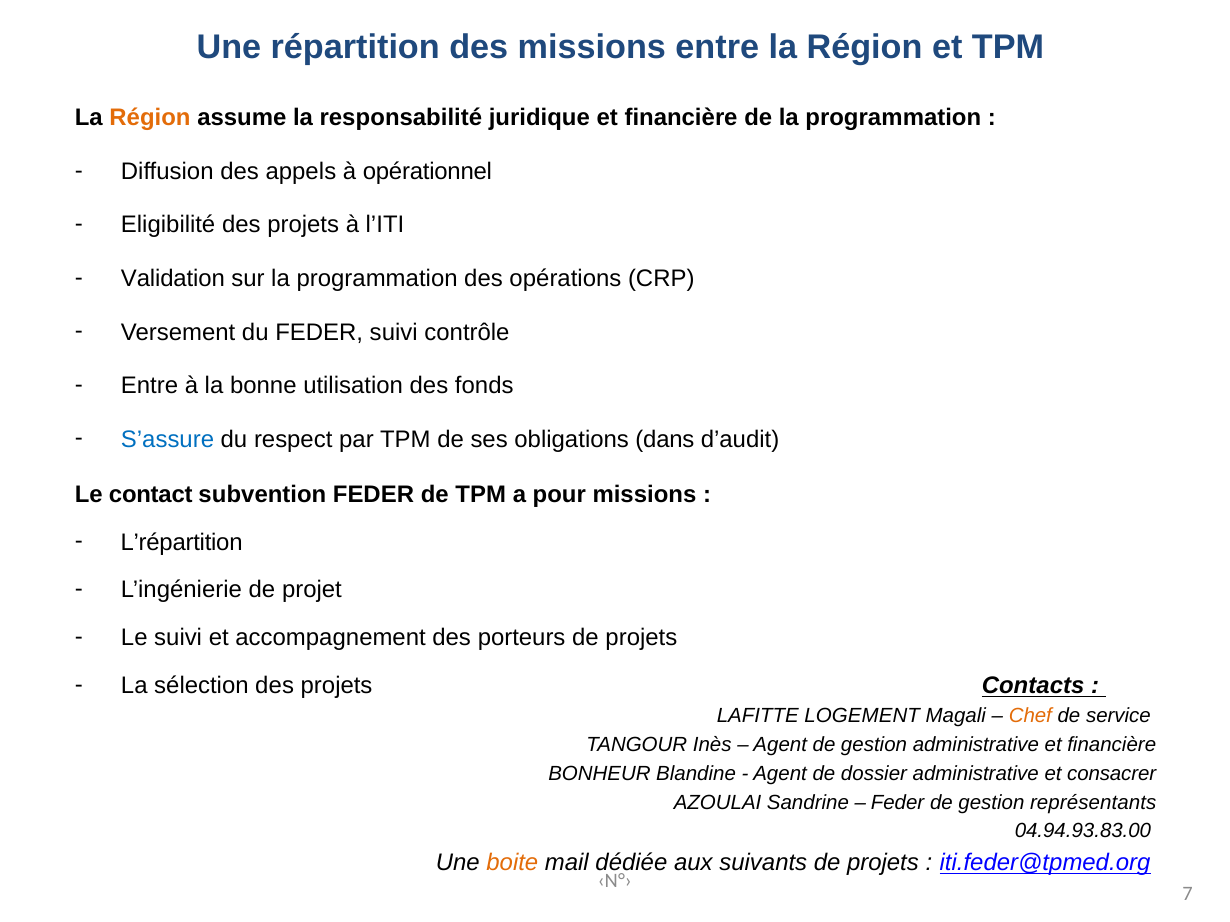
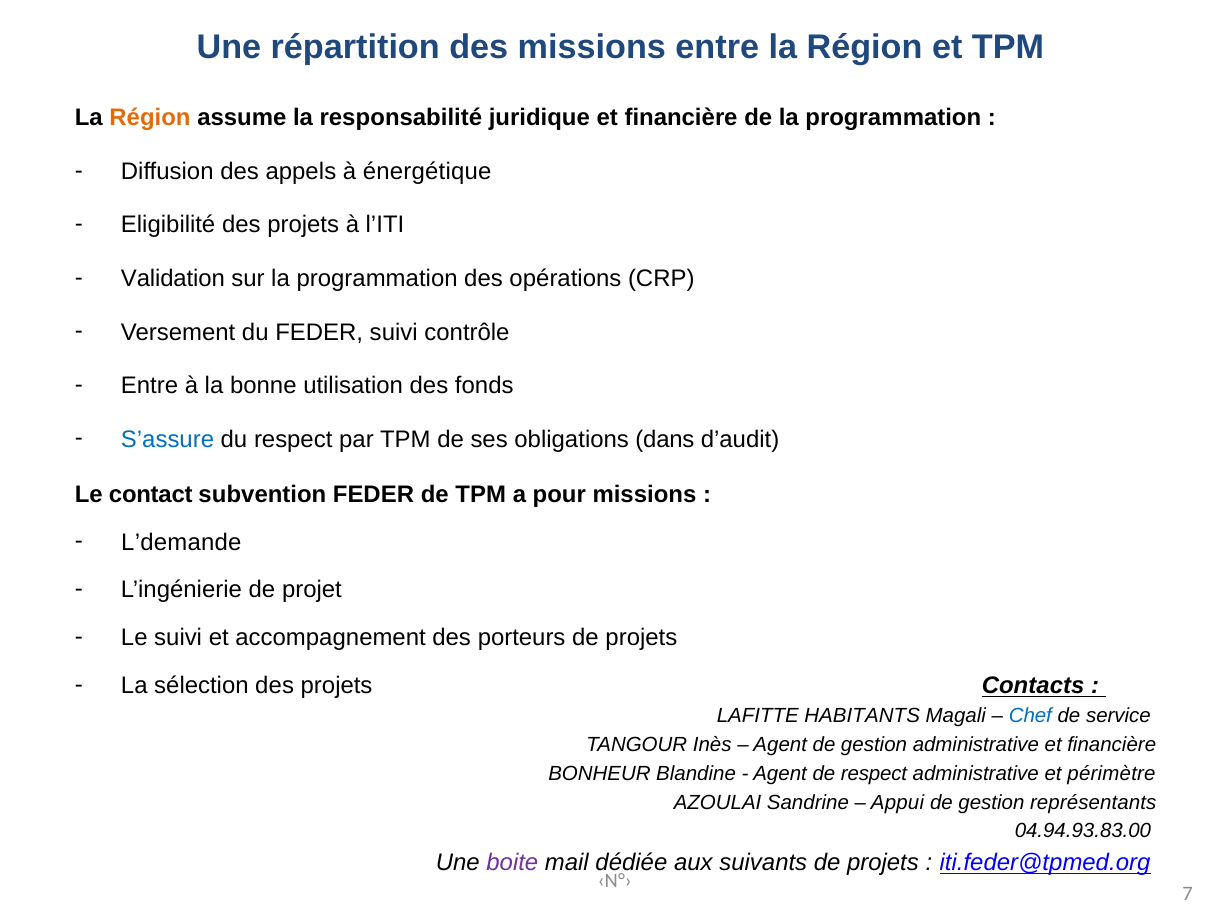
opérationnel: opérationnel -> énergétique
L’répartition: L’répartition -> L’demande
LOGEMENT: LOGEMENT -> HABITANTS
Chef colour: orange -> blue
de dossier: dossier -> respect
consacrer: consacrer -> périmètre
Feder at (898, 803): Feder -> Appui
boite colour: orange -> purple
